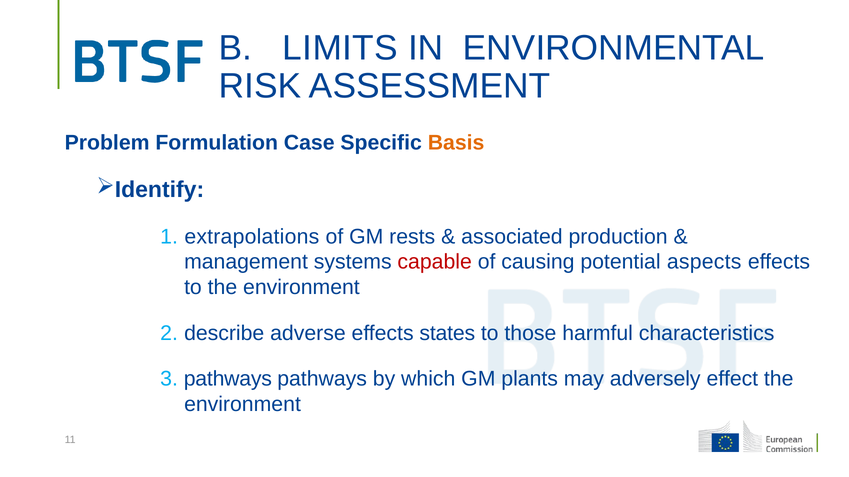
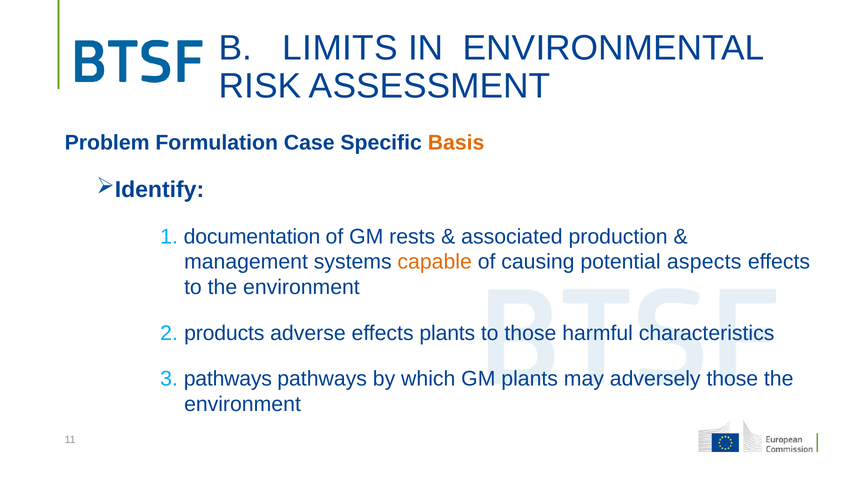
extrapolations: extrapolations -> documentation
capable colour: red -> orange
describe: describe -> products
effects states: states -> plants
adversely effect: effect -> those
